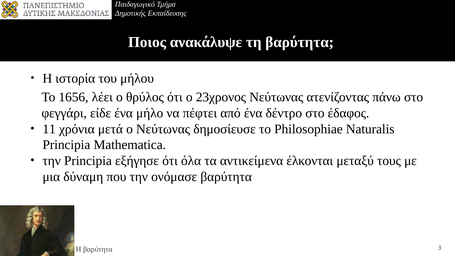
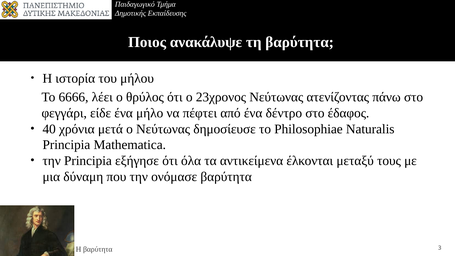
1656: 1656 -> 6666
11: 11 -> 40
